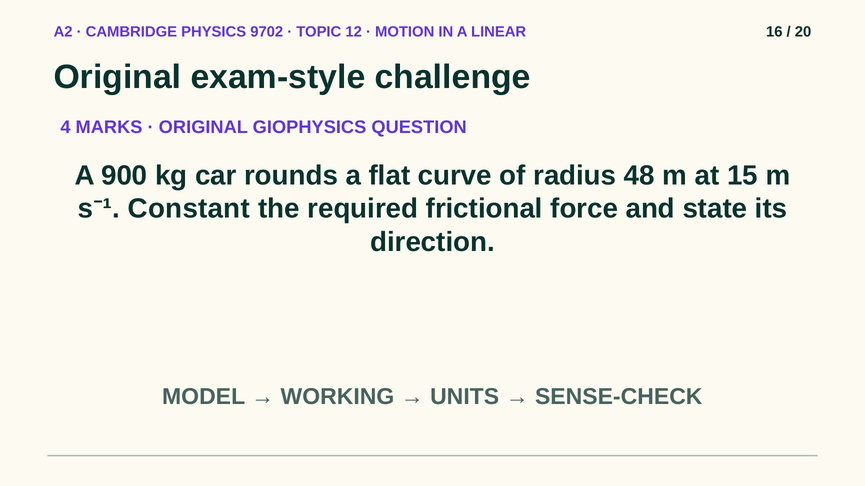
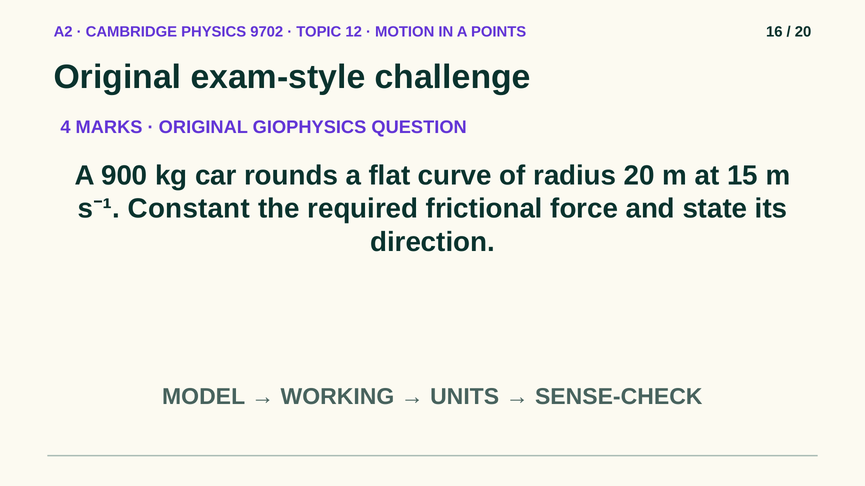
LINEAR: LINEAR -> POINTS
radius 48: 48 -> 20
